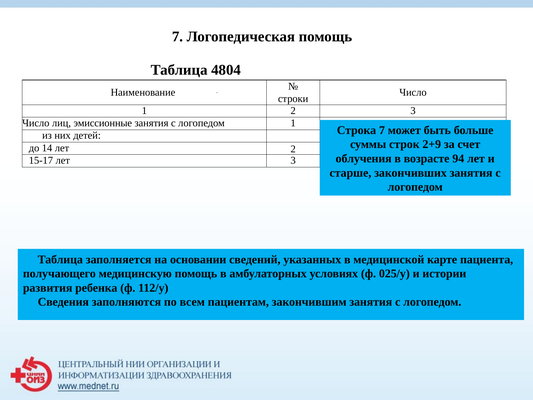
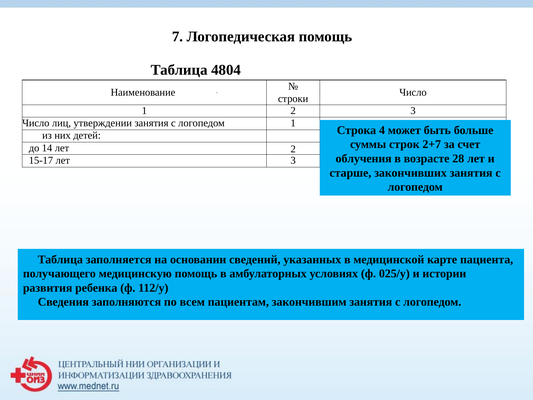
эмиссионные: эмиссионные -> утверждении
Строка 7: 7 -> 4
2+9: 2+9 -> 2+7
94: 94 -> 28
